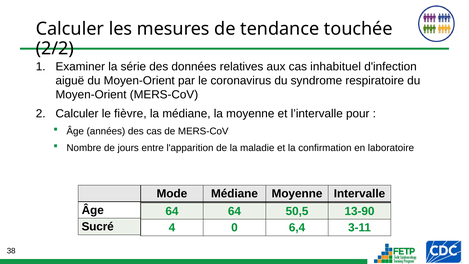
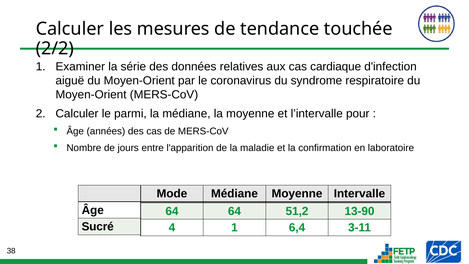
inhabituel: inhabituel -> cardiaque
fièvre: fièvre -> parmi
50,5: 50,5 -> 51,2
4 0: 0 -> 1
